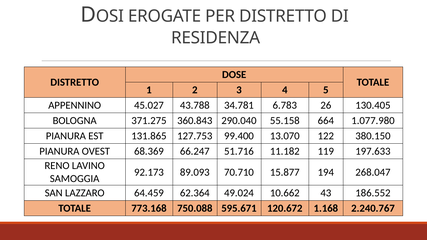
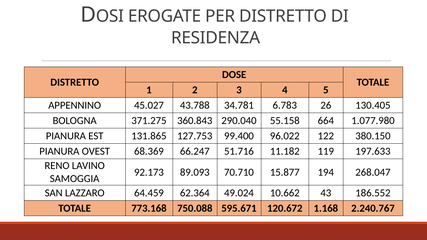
13.070: 13.070 -> 96.022
